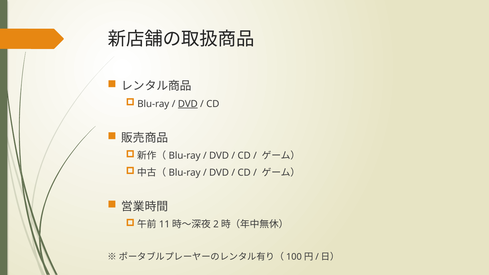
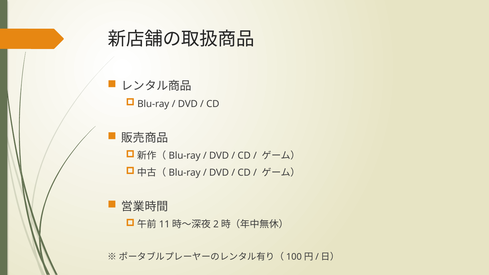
DVD at (188, 104) underline: present -> none
